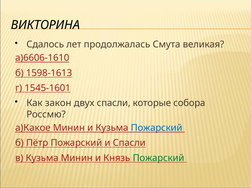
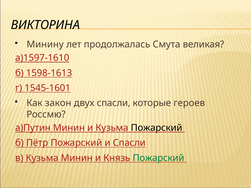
Сдалось: Сдалось -> Минину
а)6606-1610: а)6606-1610 -> а)1597-1610
собора: собора -> героев
а)Какое: а)Какое -> а)Путин
Пожарский at (157, 128) colour: blue -> black
